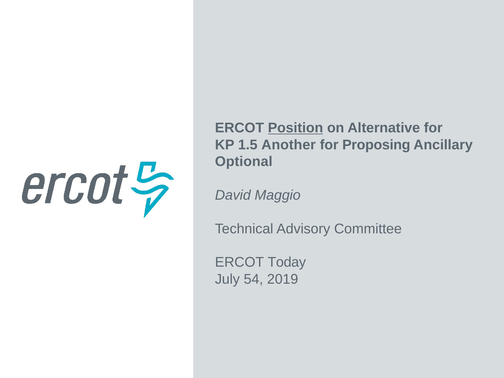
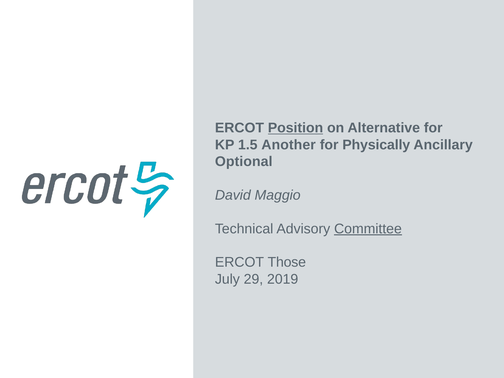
Proposing: Proposing -> Physically
Committee underline: none -> present
Today: Today -> Those
54: 54 -> 29
